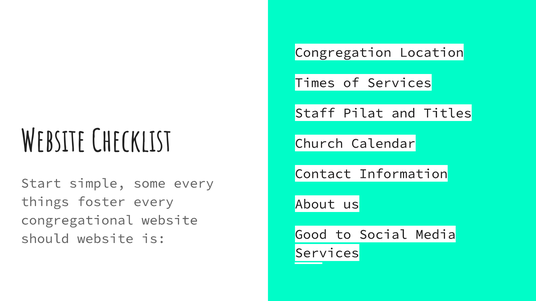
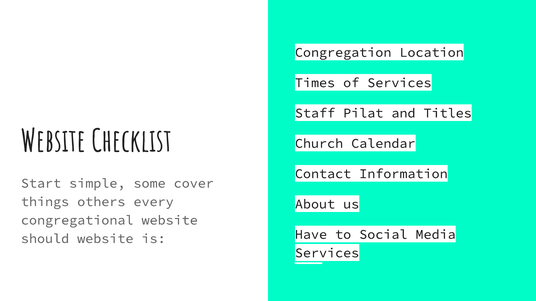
some every: every -> cover
foster: foster -> others
Good: Good -> Have
